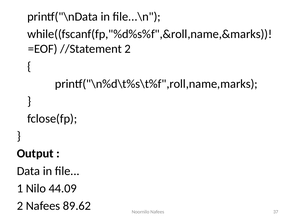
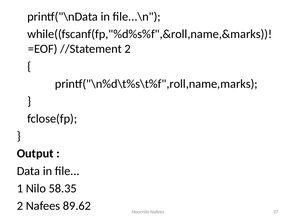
44.09: 44.09 -> 58.35
